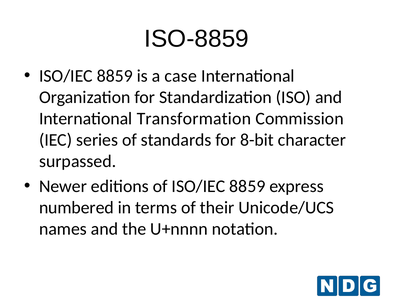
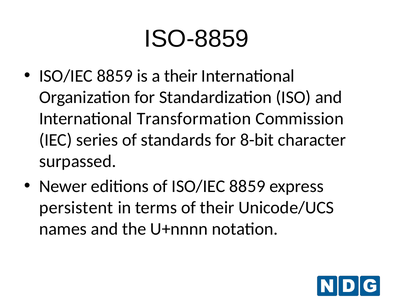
a case: case -> their
numbered: numbered -> persistent
